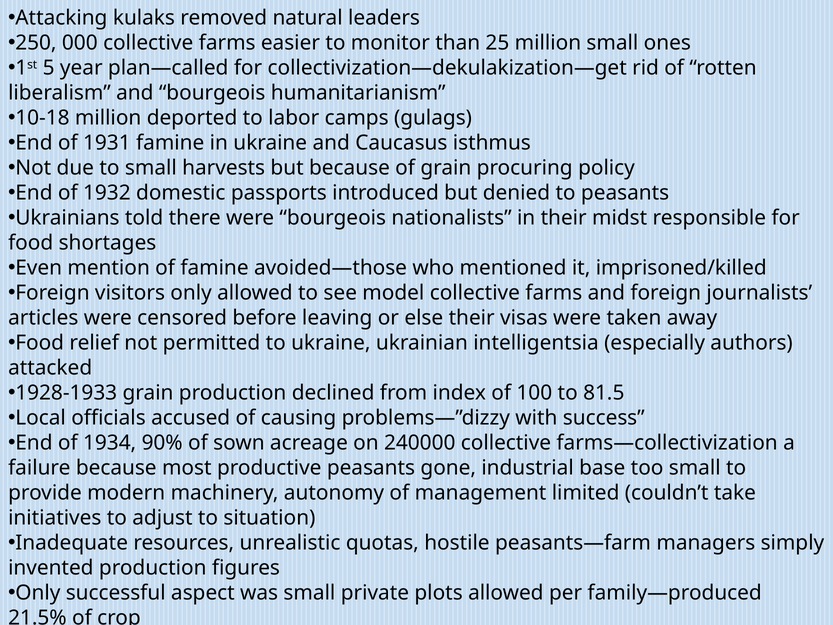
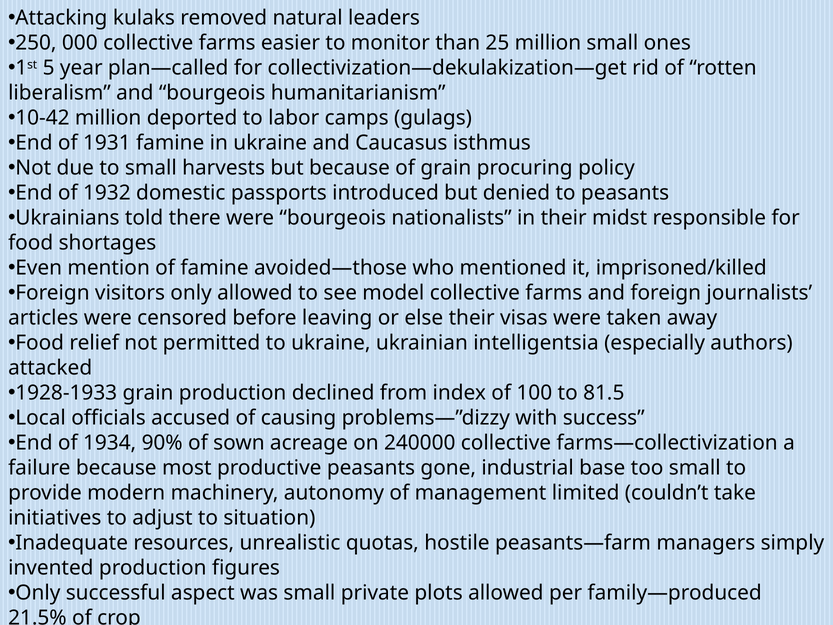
10-18: 10-18 -> 10-42
